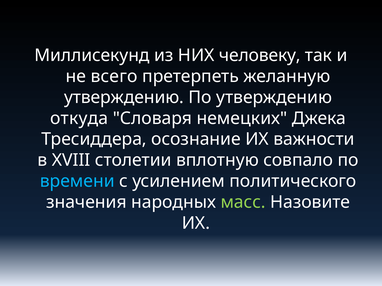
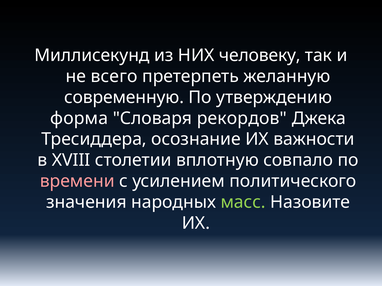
утверждению at (124, 97): утверждению -> современную
откуда: откуда -> форма
немецких: немецких -> рекордов
времени colour: light blue -> pink
